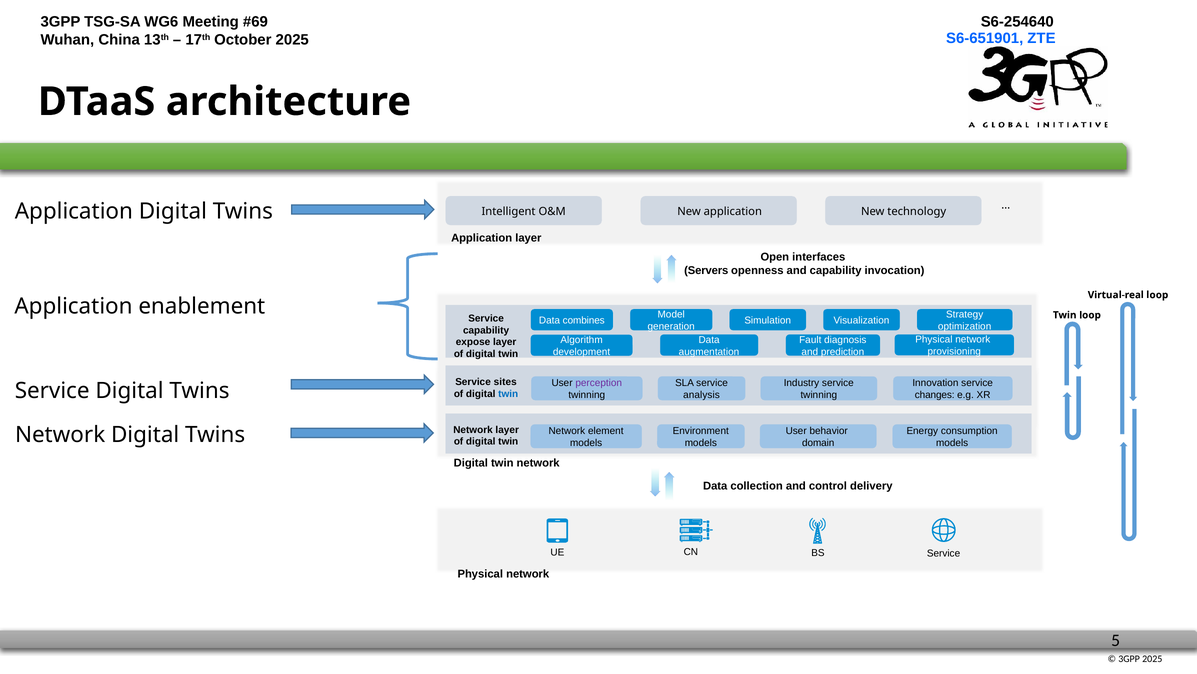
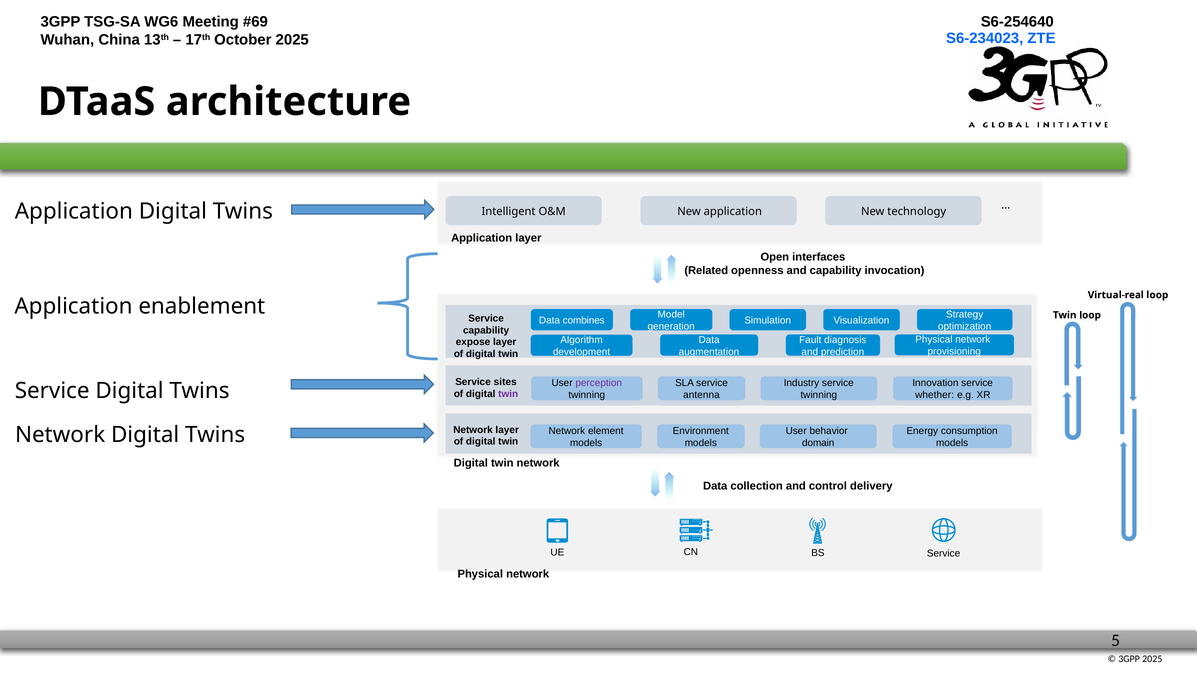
S6-651901: S6-651901 -> S6-234023
Servers: Servers -> Related
twin at (508, 393) colour: blue -> purple
analysis: analysis -> antenna
changes: changes -> whether
